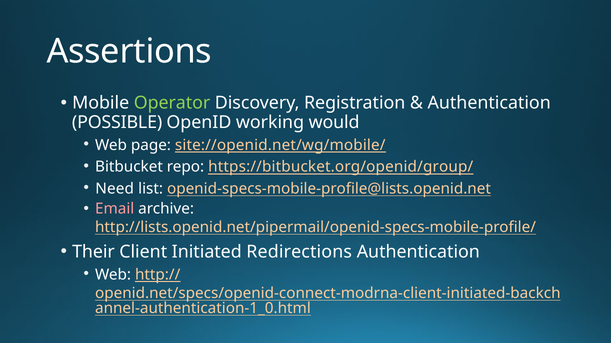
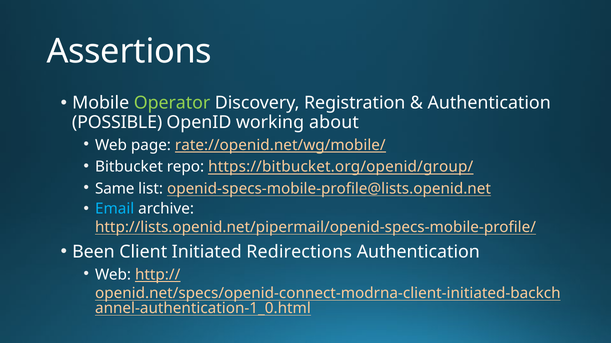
would: would -> about
site://openid.net/wg/mobile/: site://openid.net/wg/mobile/ -> rate://openid.net/wg/mobile/
Need: Need -> Same
Email colour: pink -> light blue
Their: Their -> Been
